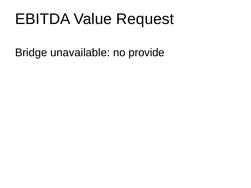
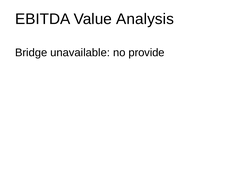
Request: Request -> Analysis
